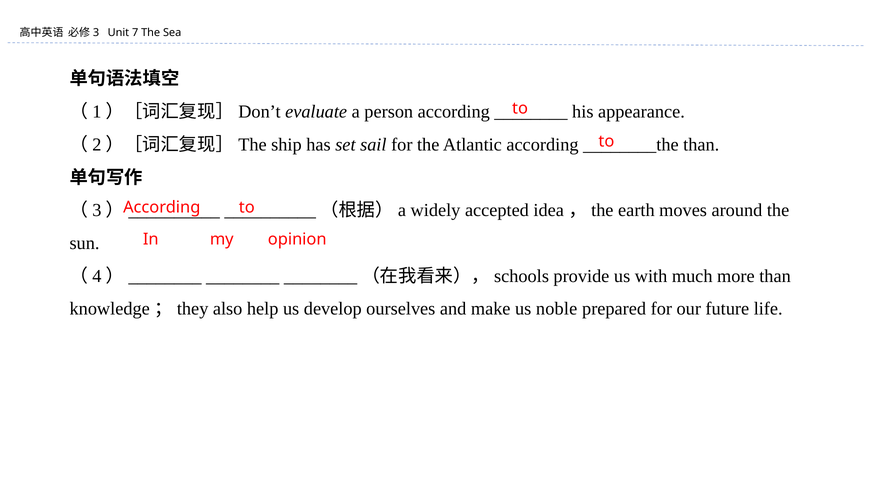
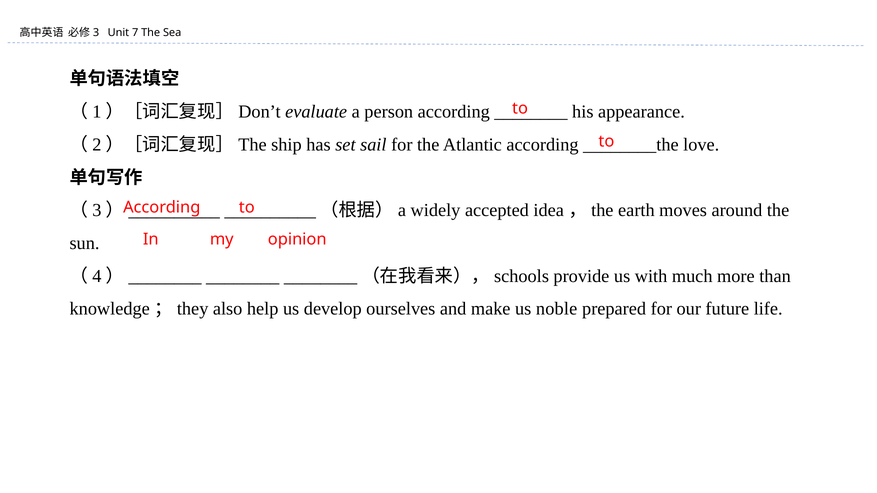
than at (701, 145): than -> love
